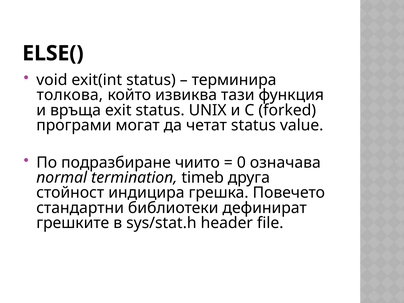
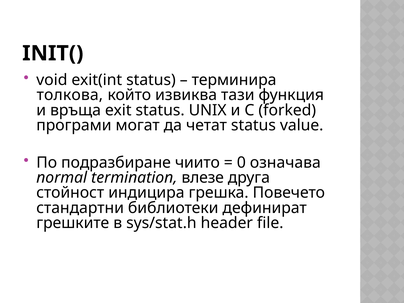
ELSE(: ELSE( -> INIT(
timeb: timeb -> влезе
